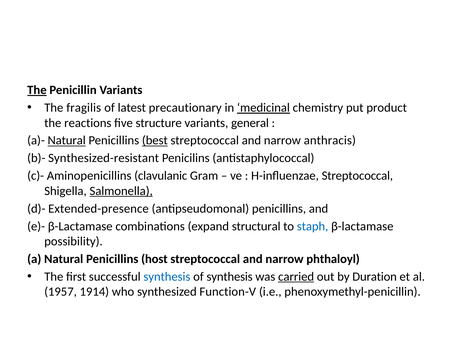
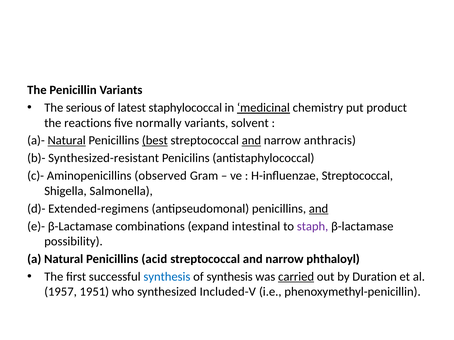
The at (37, 90) underline: present -> none
fragilis: fragilis -> serious
precautionary: precautionary -> staphylococcal
structure: structure -> normally
general: general -> solvent
and at (251, 141) underline: none -> present
clavulanic: clavulanic -> observed
Salmonella underline: present -> none
Extended-presence: Extended-presence -> Extended-regimens
and at (319, 209) underline: none -> present
structural: structural -> intestinal
staph colour: blue -> purple
host: host -> acid
1914: 1914 -> 1951
Function-V: Function-V -> Included-V
